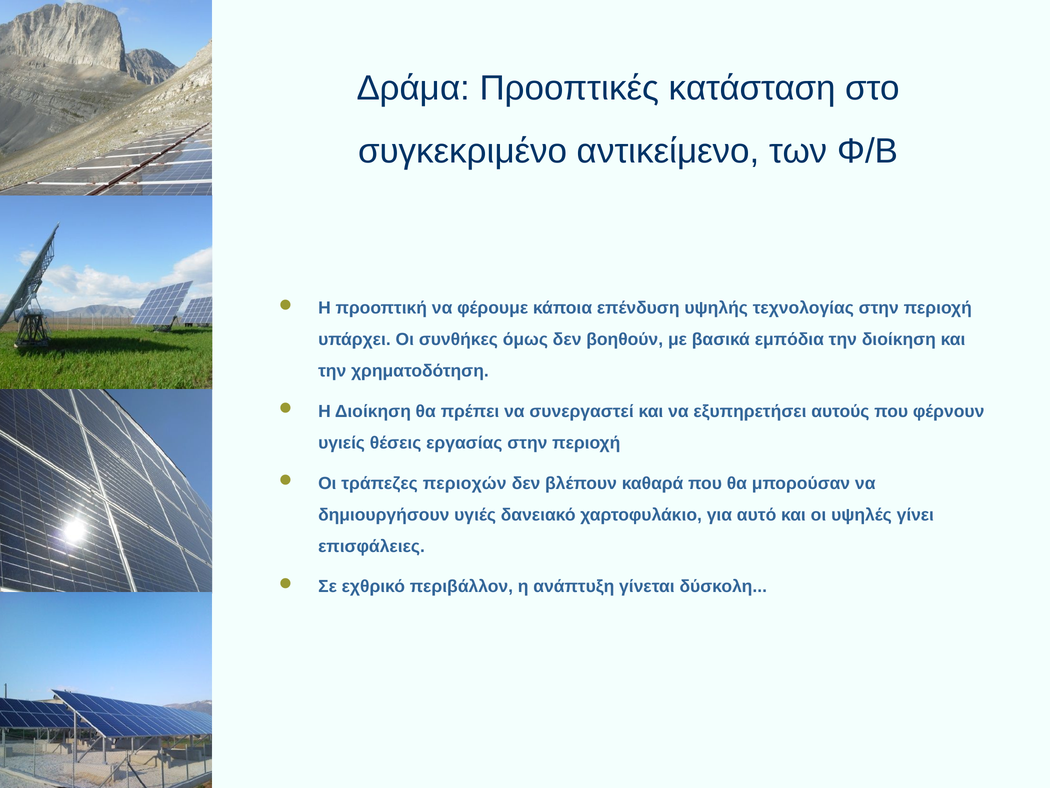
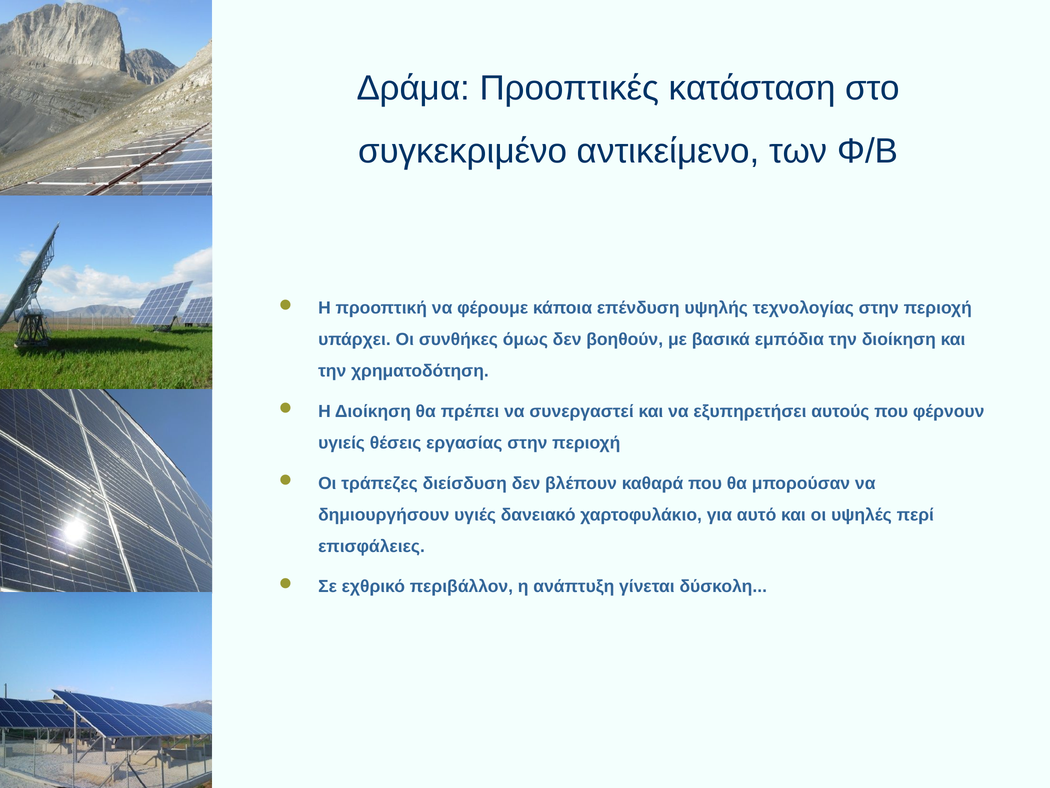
περιοχών: περιοχών -> διείσδυση
γίνει: γίνει -> περί
